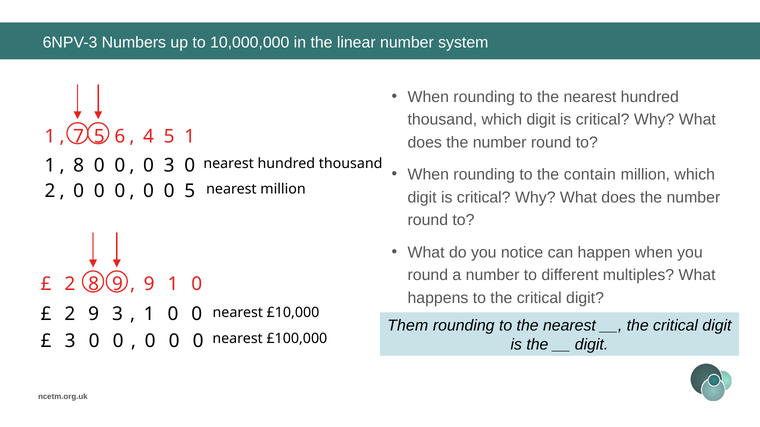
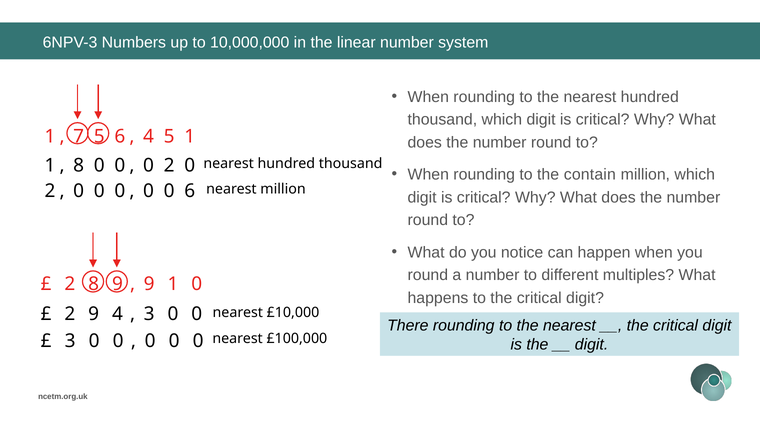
0 0 3: 3 -> 2
0 5: 5 -> 6
9 3: 3 -> 4
1 at (149, 314): 1 -> 3
Them: Them -> There
